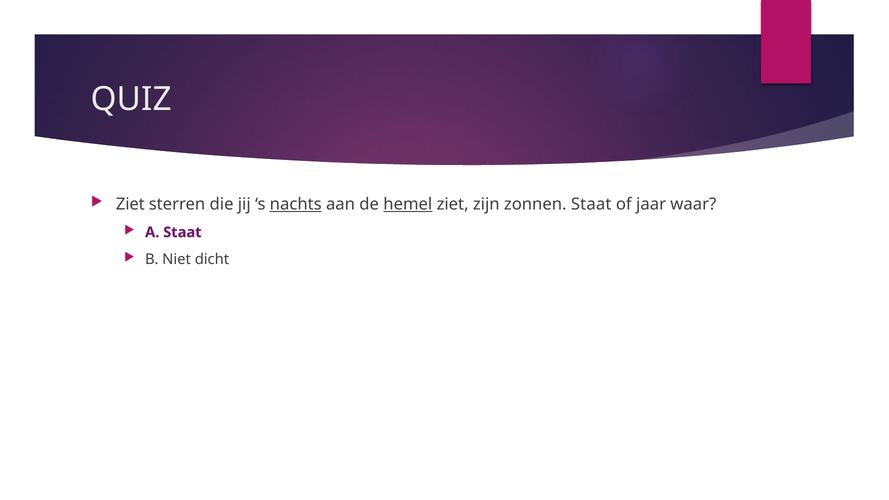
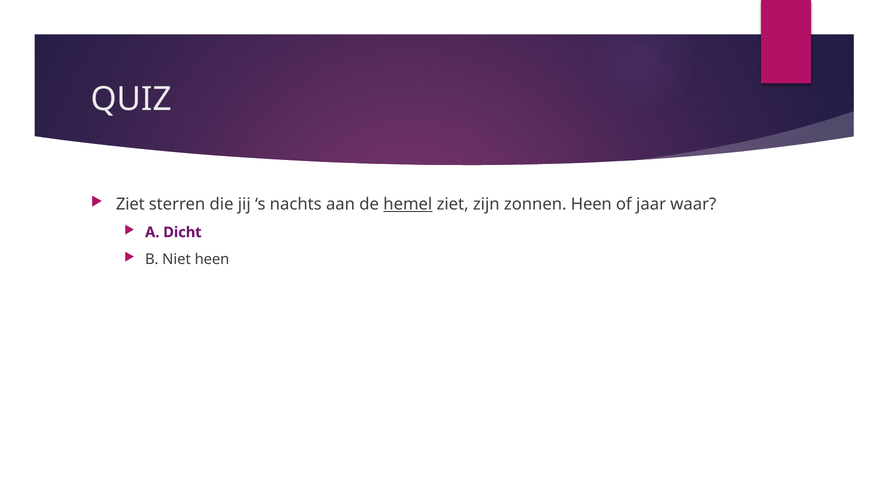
nachts underline: present -> none
zonnen Staat: Staat -> Heen
A Staat: Staat -> Dicht
Niet dicht: dicht -> heen
